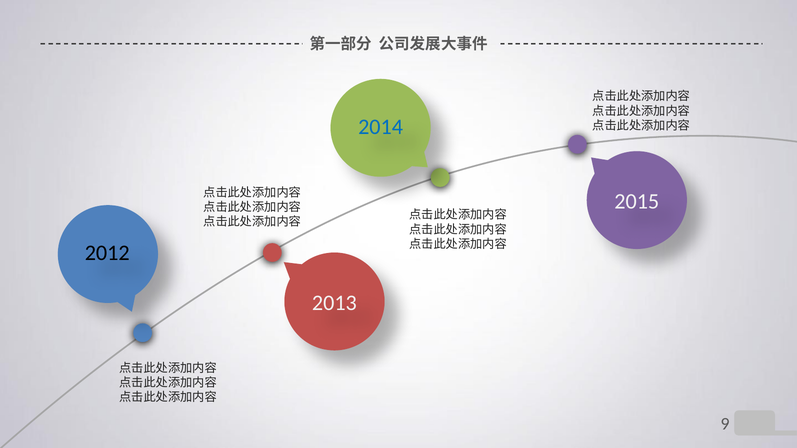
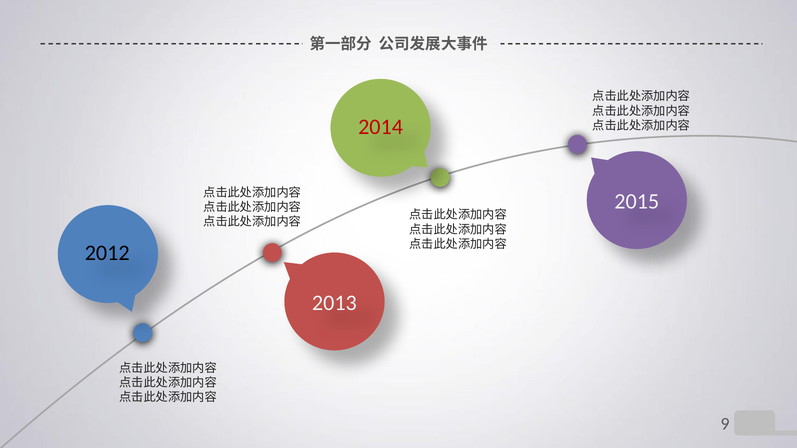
2014 colour: blue -> red
